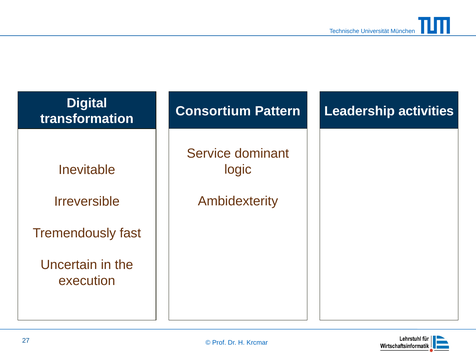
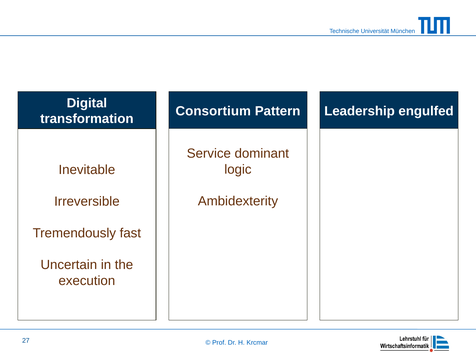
activities: activities -> engulfed
